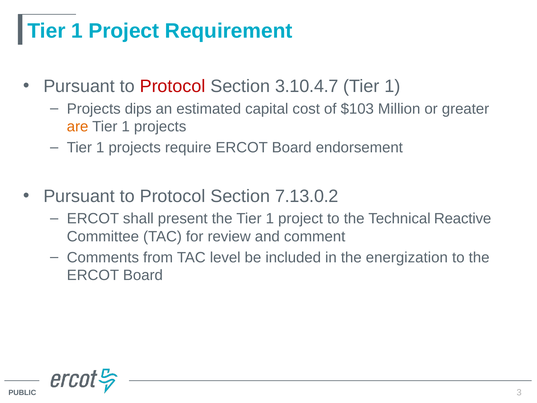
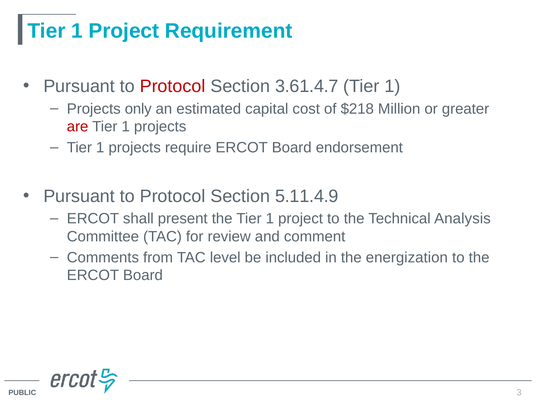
3.10.4.7: 3.10.4.7 -> 3.61.4.7
dips: dips -> only
$103: $103 -> $218
are colour: orange -> red
7.13.0.2: 7.13.0.2 -> 5.11.4.9
Reactive: Reactive -> Analysis
